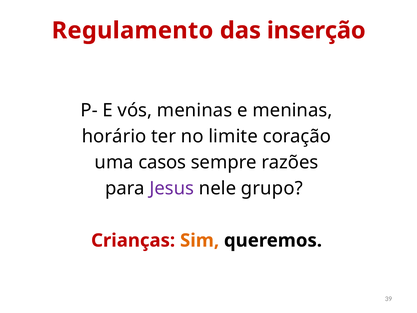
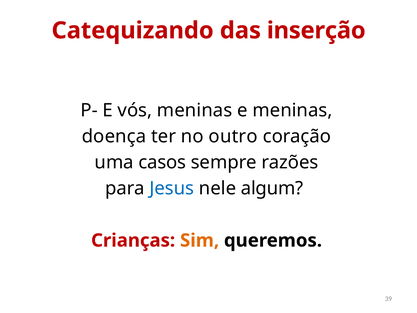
Regulamento: Regulamento -> Catequizando
horário: horário -> doença
limite: limite -> outro
Jesus colour: purple -> blue
grupo: grupo -> algum
